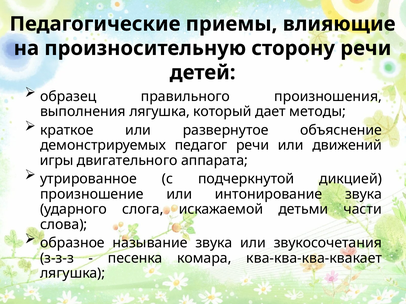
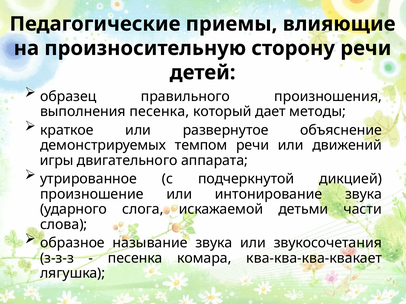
выполнения лягушка: лягушка -> песенка
педагог: педагог -> темпом
